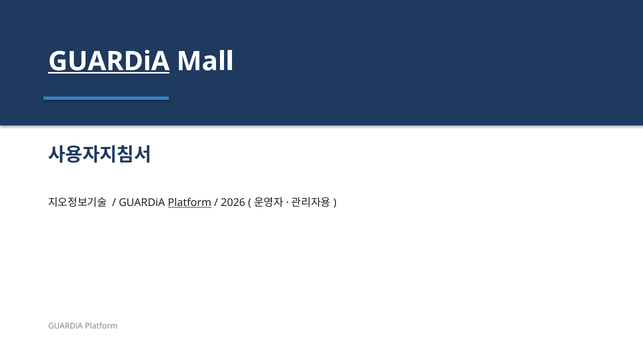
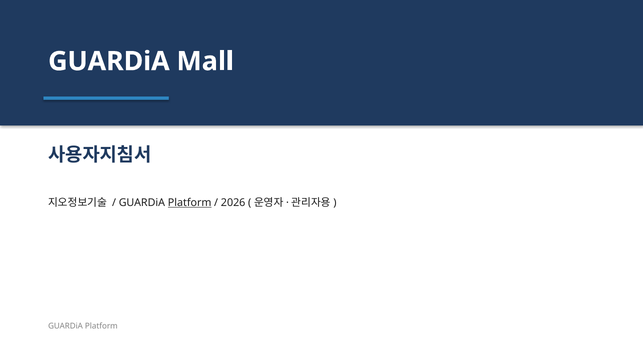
GUARDiA at (109, 61) underline: present -> none
